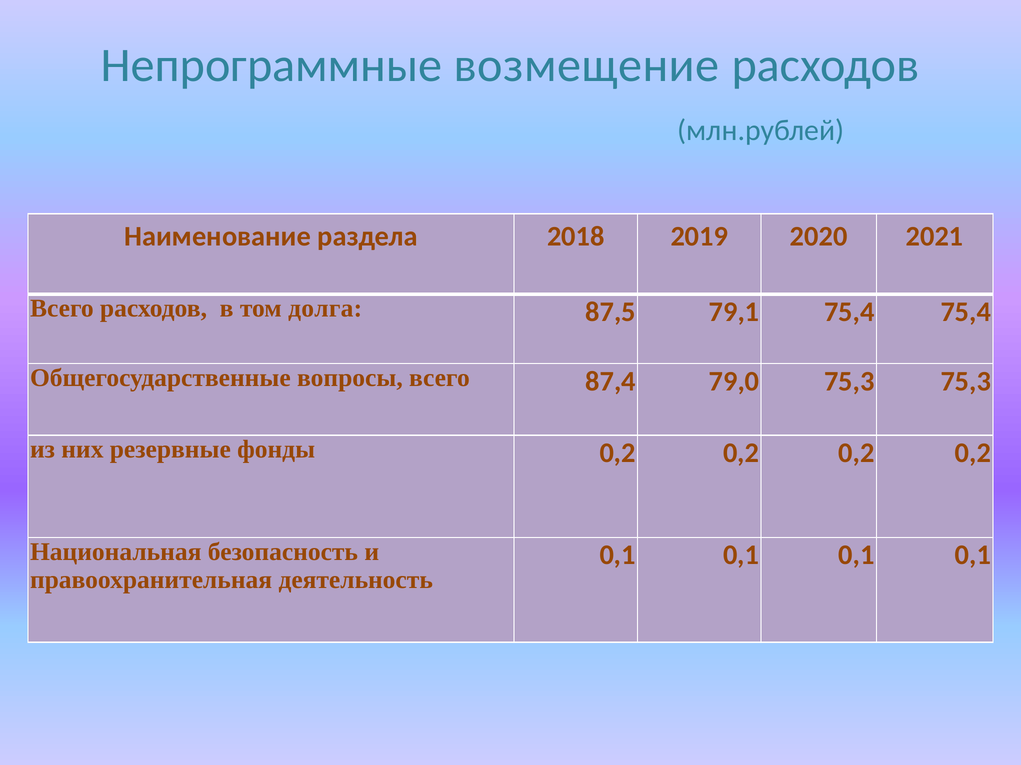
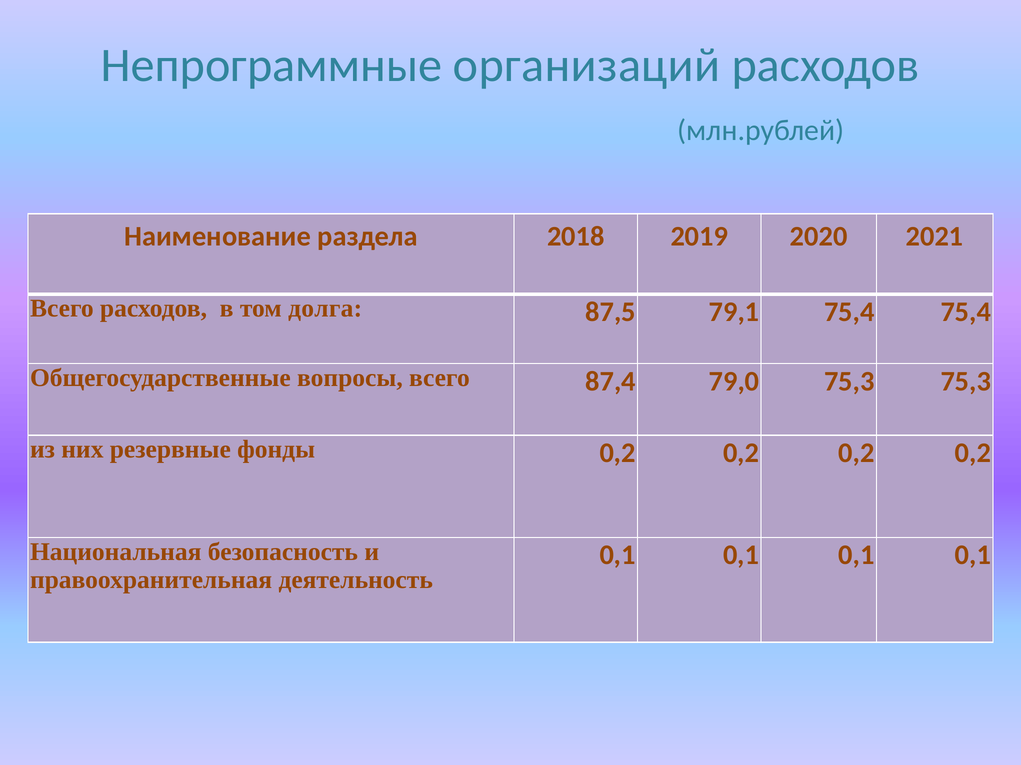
возмещение: возмещение -> организаций
